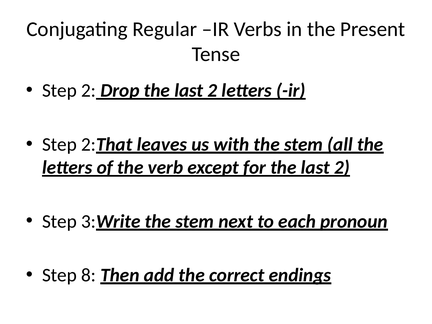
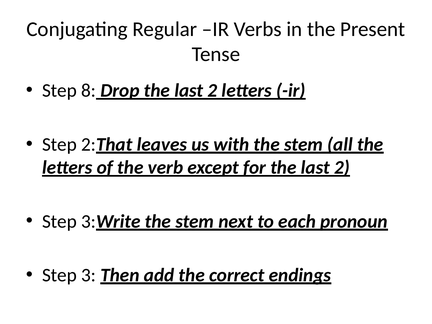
Step 2: 2 -> 8
8: 8 -> 3
